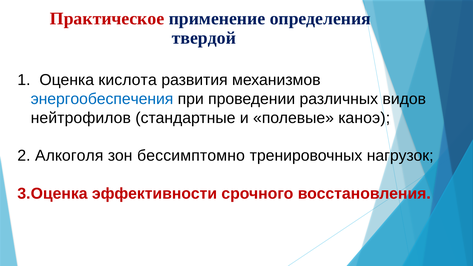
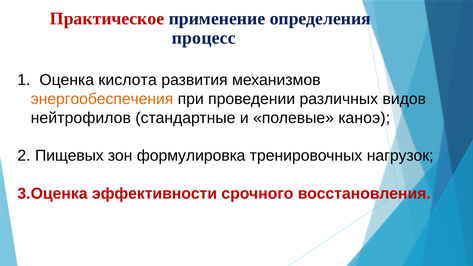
твердой: твердой -> процесс
энергообеспечения colour: blue -> orange
Алкоголя: Алкоголя -> Пищевых
бессимптомно: бессимптомно -> формулировка
